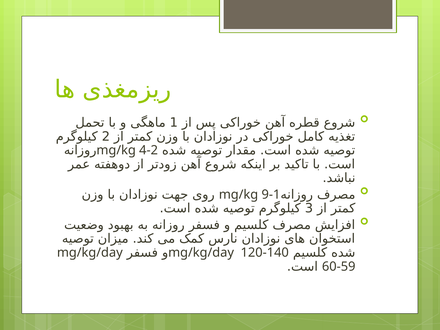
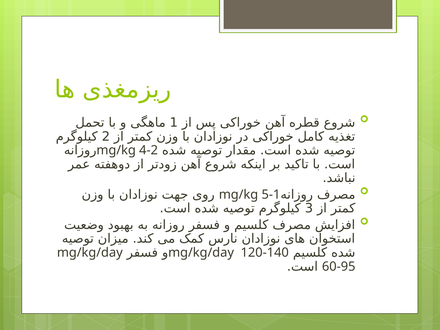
9-1: 9-1 -> 5-1
60-59: 60-59 -> 60-95
